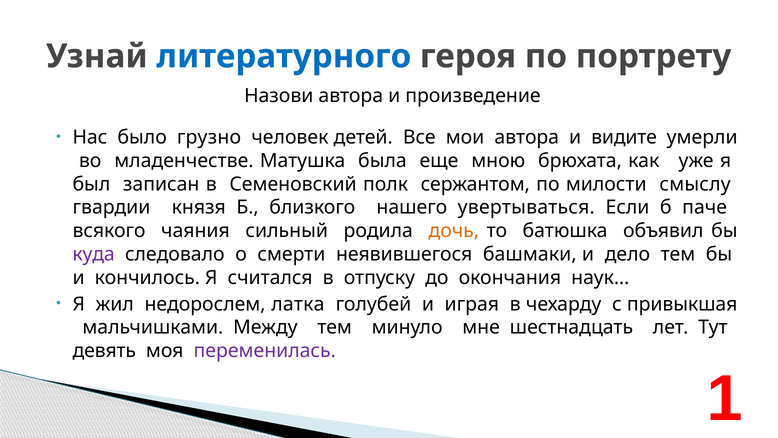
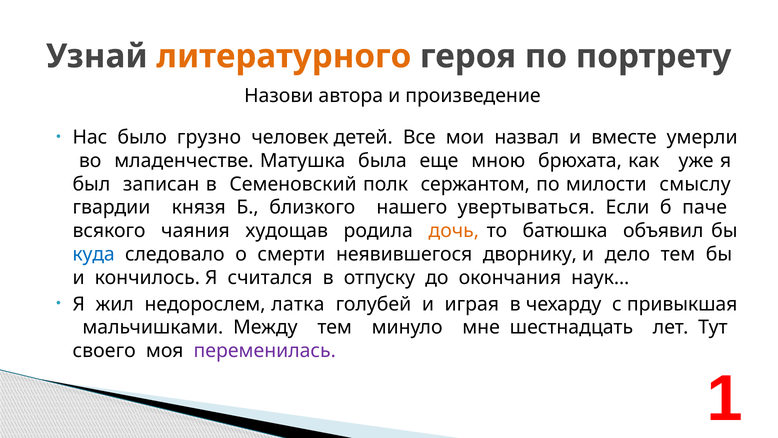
литературного colour: blue -> orange
мои автора: автора -> назвал
видите: видите -> вместе
сильный: сильный -> худощав
куда colour: purple -> blue
башмаки: башмаки -> дворнику
девять: девять -> своего
